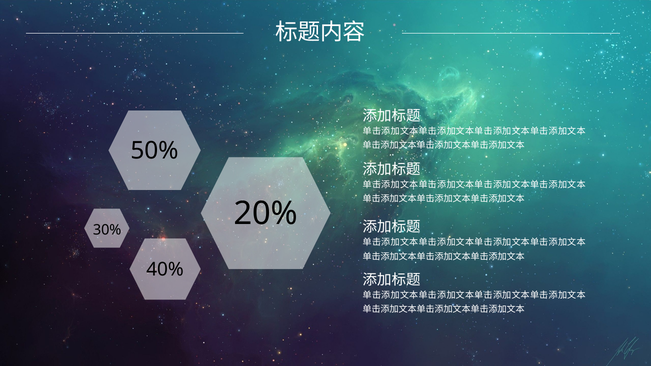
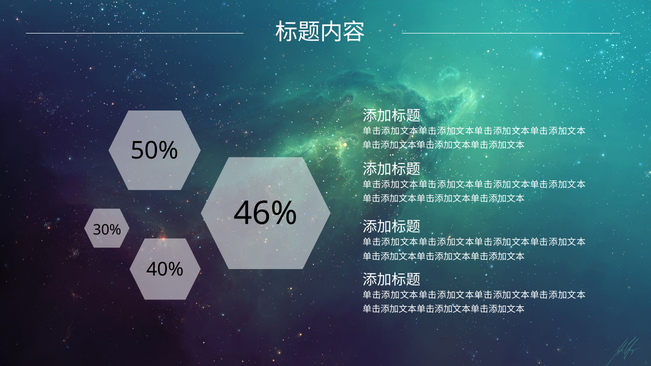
20%: 20% -> 46%
